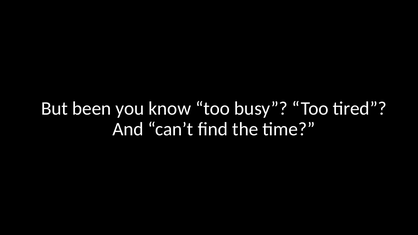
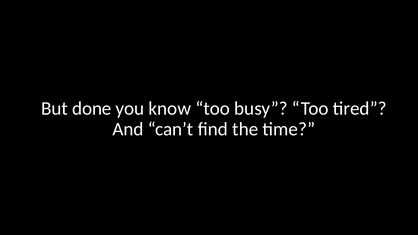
been: been -> done
